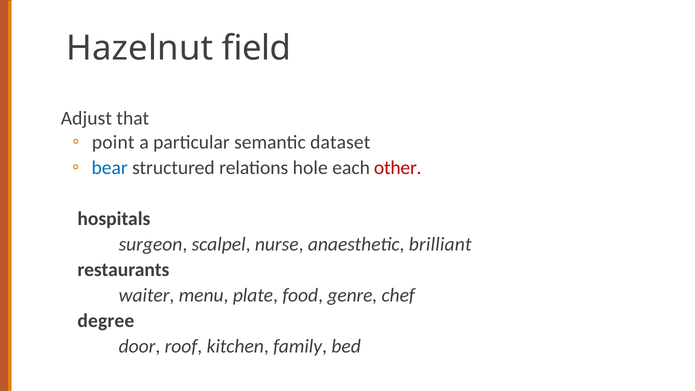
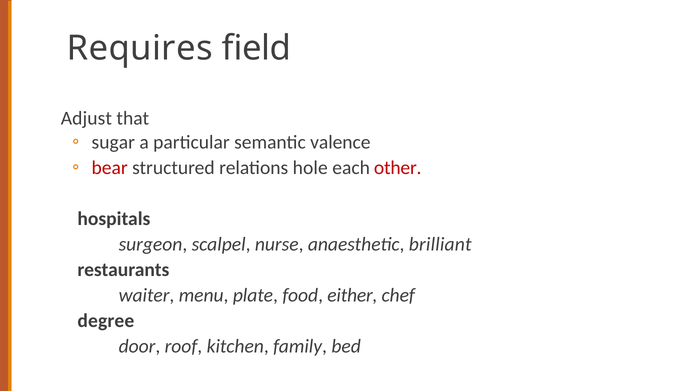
Hazelnut: Hazelnut -> Requires
point: point -> sugar
dataset: dataset -> valence
bear colour: blue -> red
genre: genre -> either
